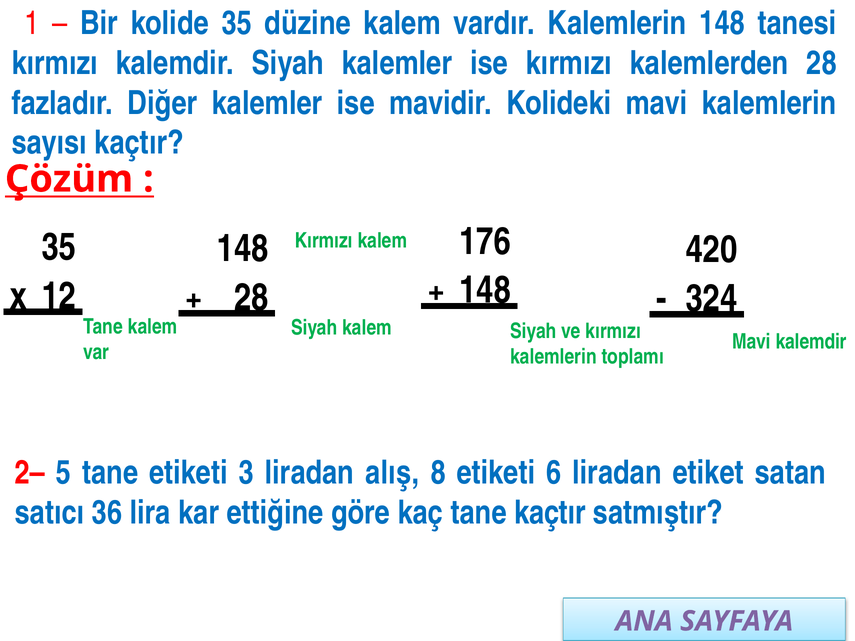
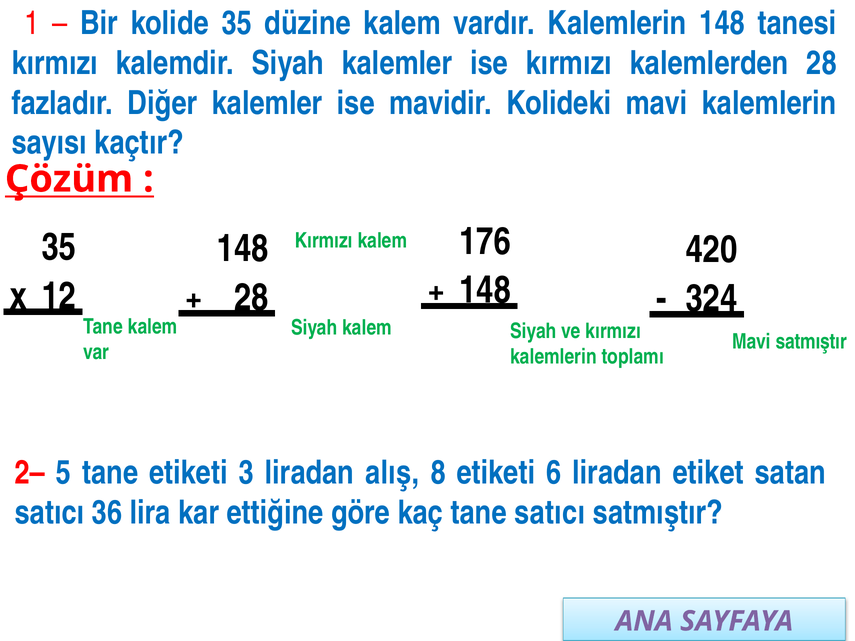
Mavi kalemdir: kalemdir -> satmıştır
tane kaçtır: kaçtır -> satıcı
